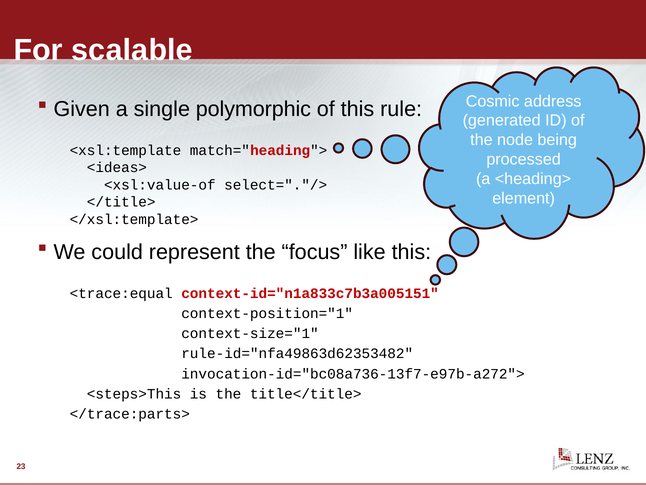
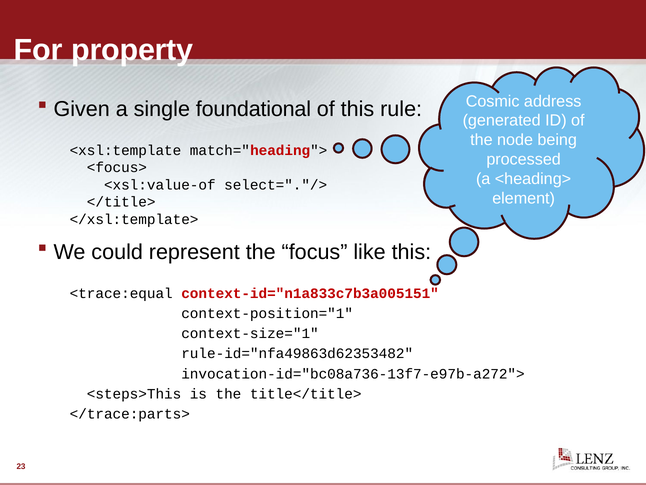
scalable: scalable -> property
polymorphic: polymorphic -> foundational
<ideas>: <ideas> -> <focus>
